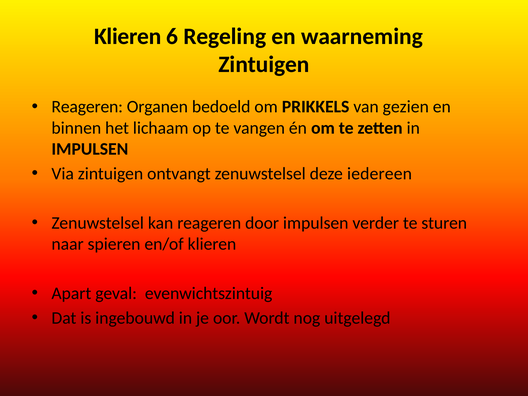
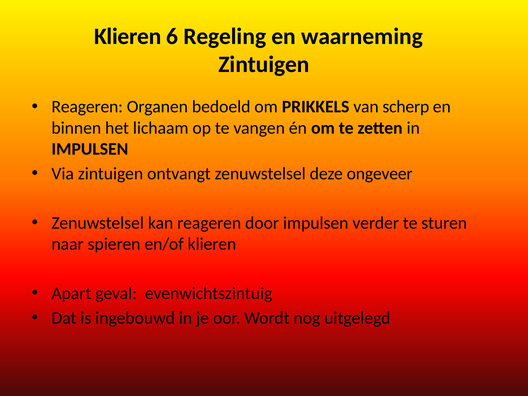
gezien: gezien -> scherp
iedereen: iedereen -> ongeveer
